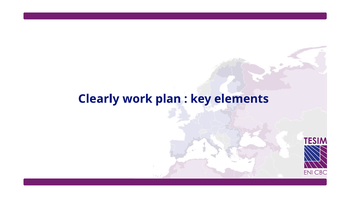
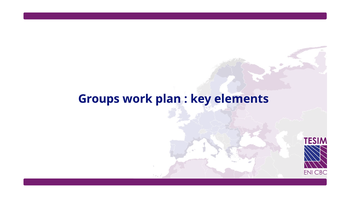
Clearly: Clearly -> Groups
